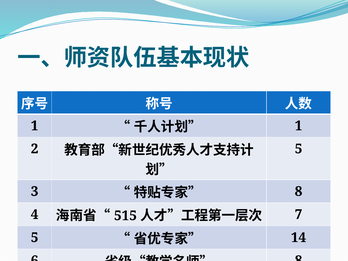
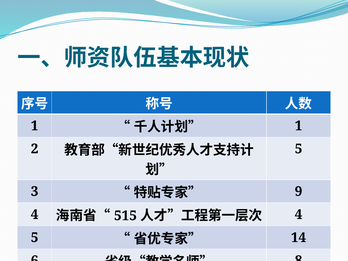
8 at (299, 191): 8 -> 9
7 at (299, 214): 7 -> 4
